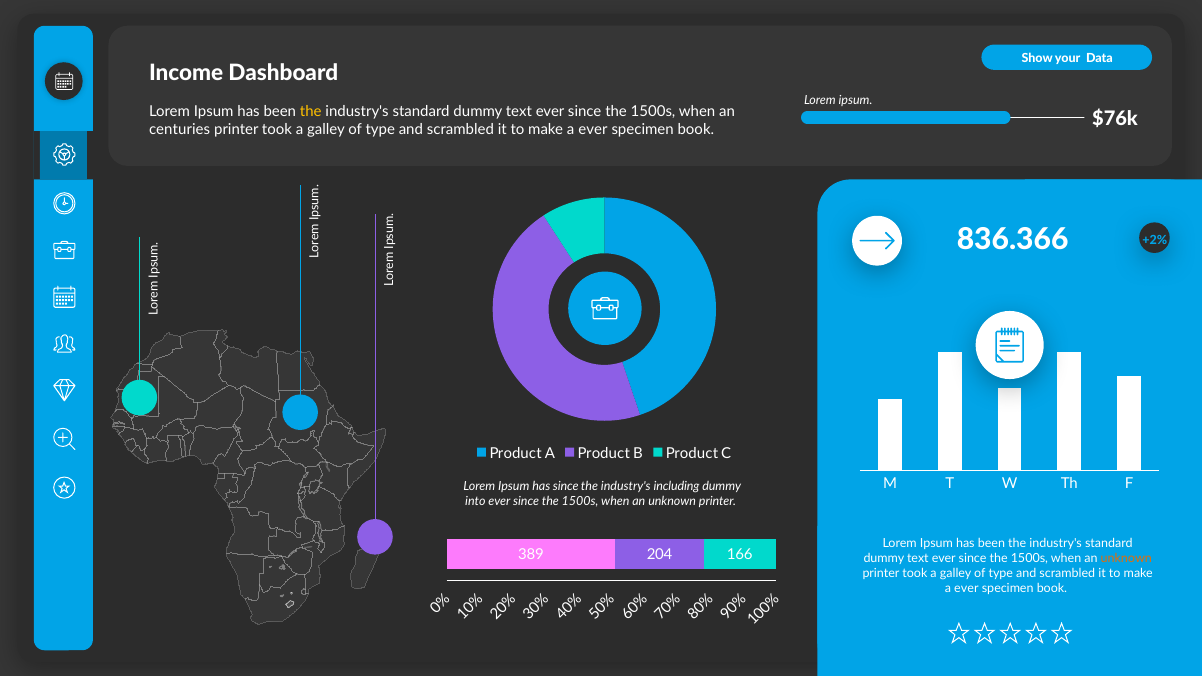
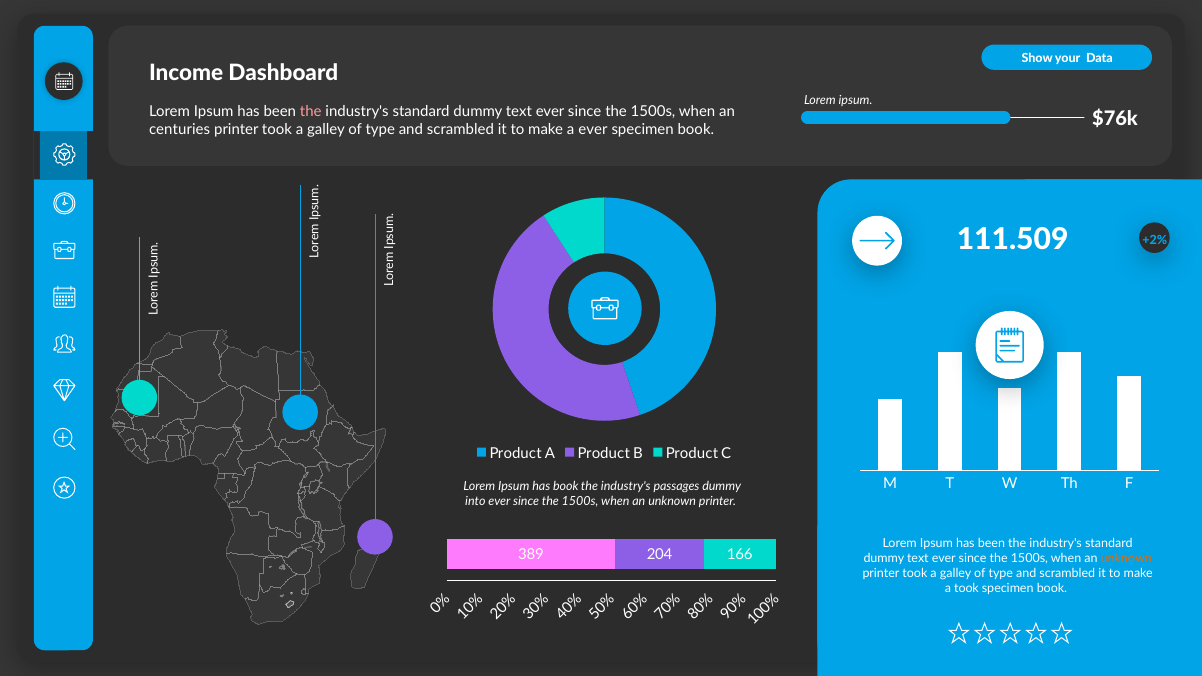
the at (311, 112) colour: yellow -> pink
836.366: 836.366 -> 111.509
has since: since -> book
including: including -> passages
ever at (966, 588): ever -> took
